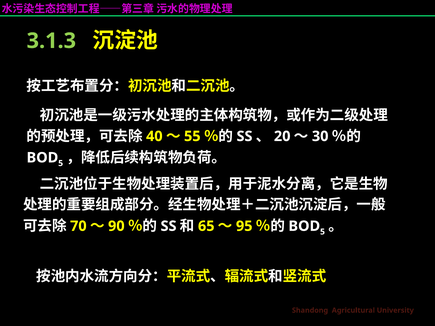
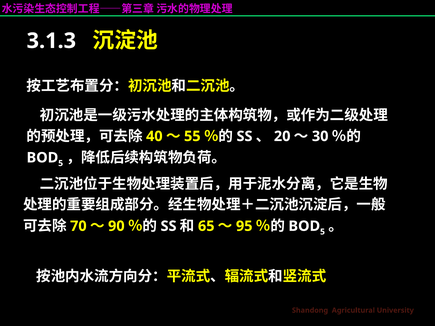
3.1.3 colour: light green -> white
